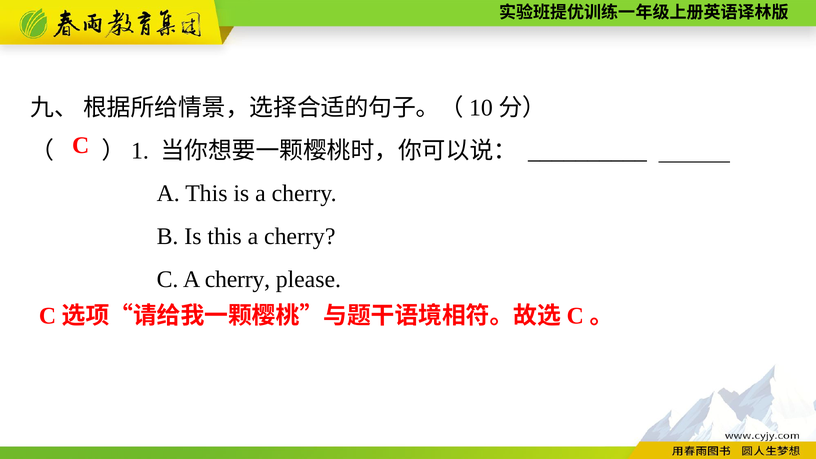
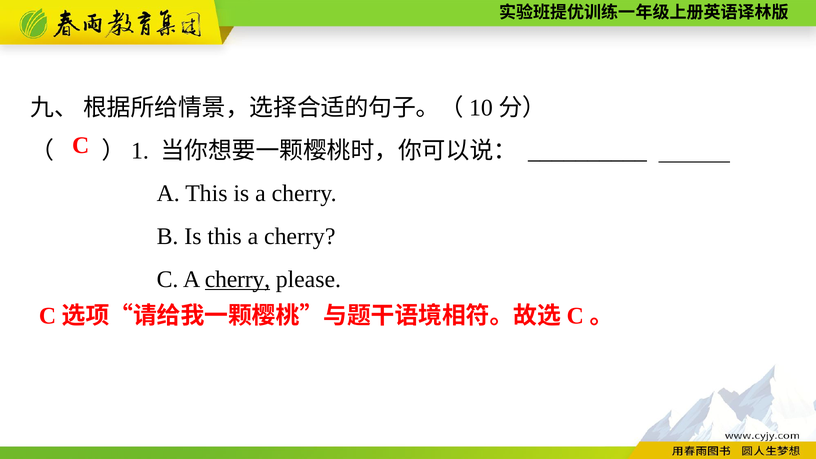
cherry at (237, 279) underline: none -> present
